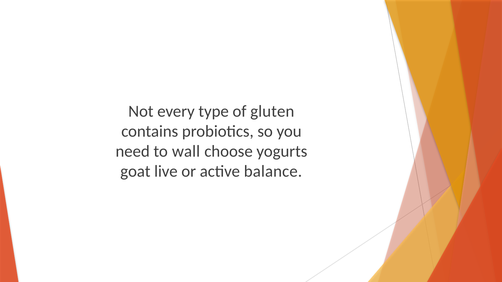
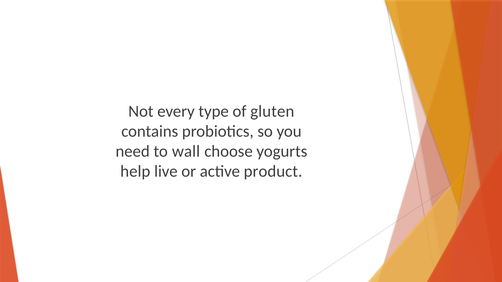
goat: goat -> help
balance: balance -> product
